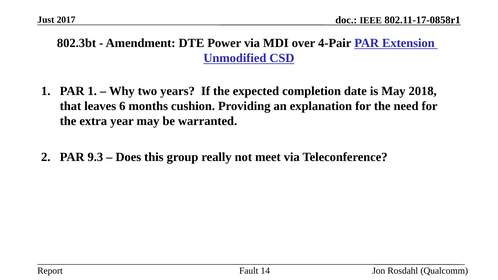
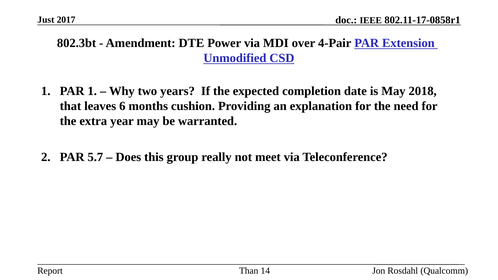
9.3: 9.3 -> 5.7
Fault: Fault -> Than
